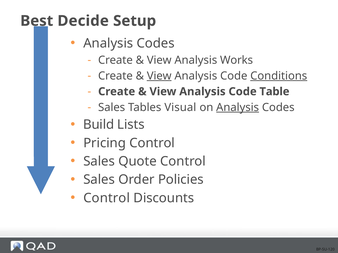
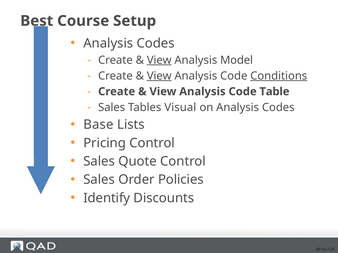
Decide: Decide -> Course
View at (159, 60) underline: none -> present
Works: Works -> Model
Analysis at (238, 108) underline: present -> none
Build: Build -> Base
Control at (107, 198): Control -> Identify
